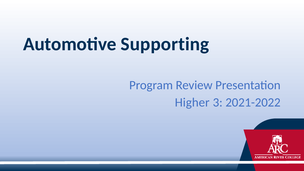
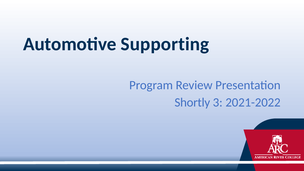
Higher: Higher -> Shortly
